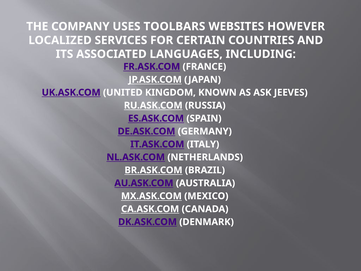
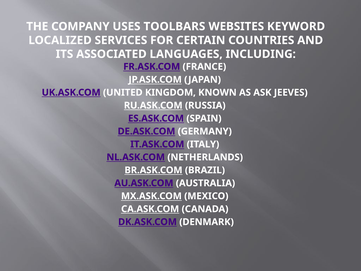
HOWEVER: HOWEVER -> KEYWORD
